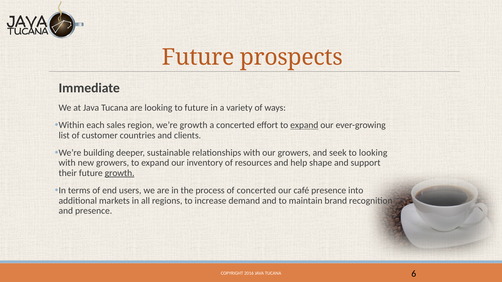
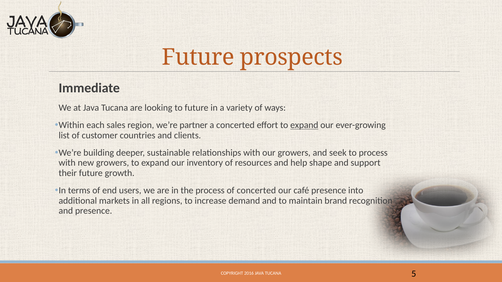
we’re growth: growth -> partner
to looking: looking -> process
growth at (120, 173) underline: present -> none
6: 6 -> 5
